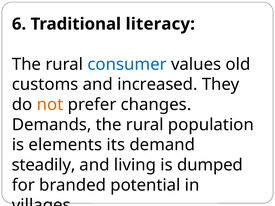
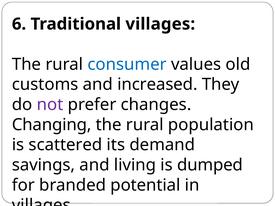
Traditional literacy: literacy -> villages
not colour: orange -> purple
Demands: Demands -> Changing
elements: elements -> scattered
steadily: steadily -> savings
